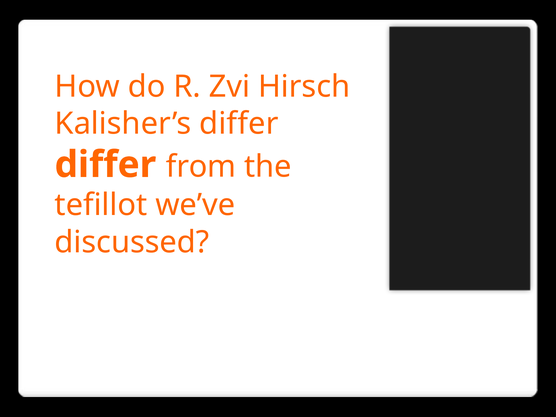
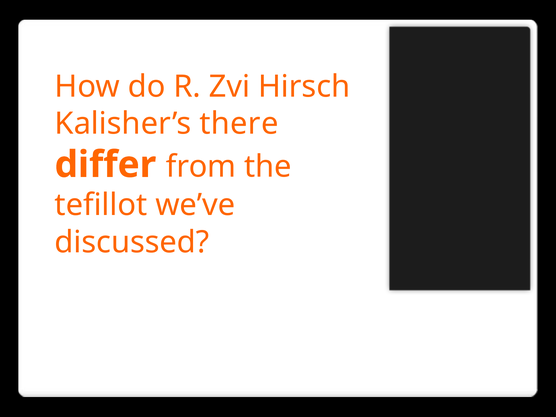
Kalisher’s differ: differ -> there
